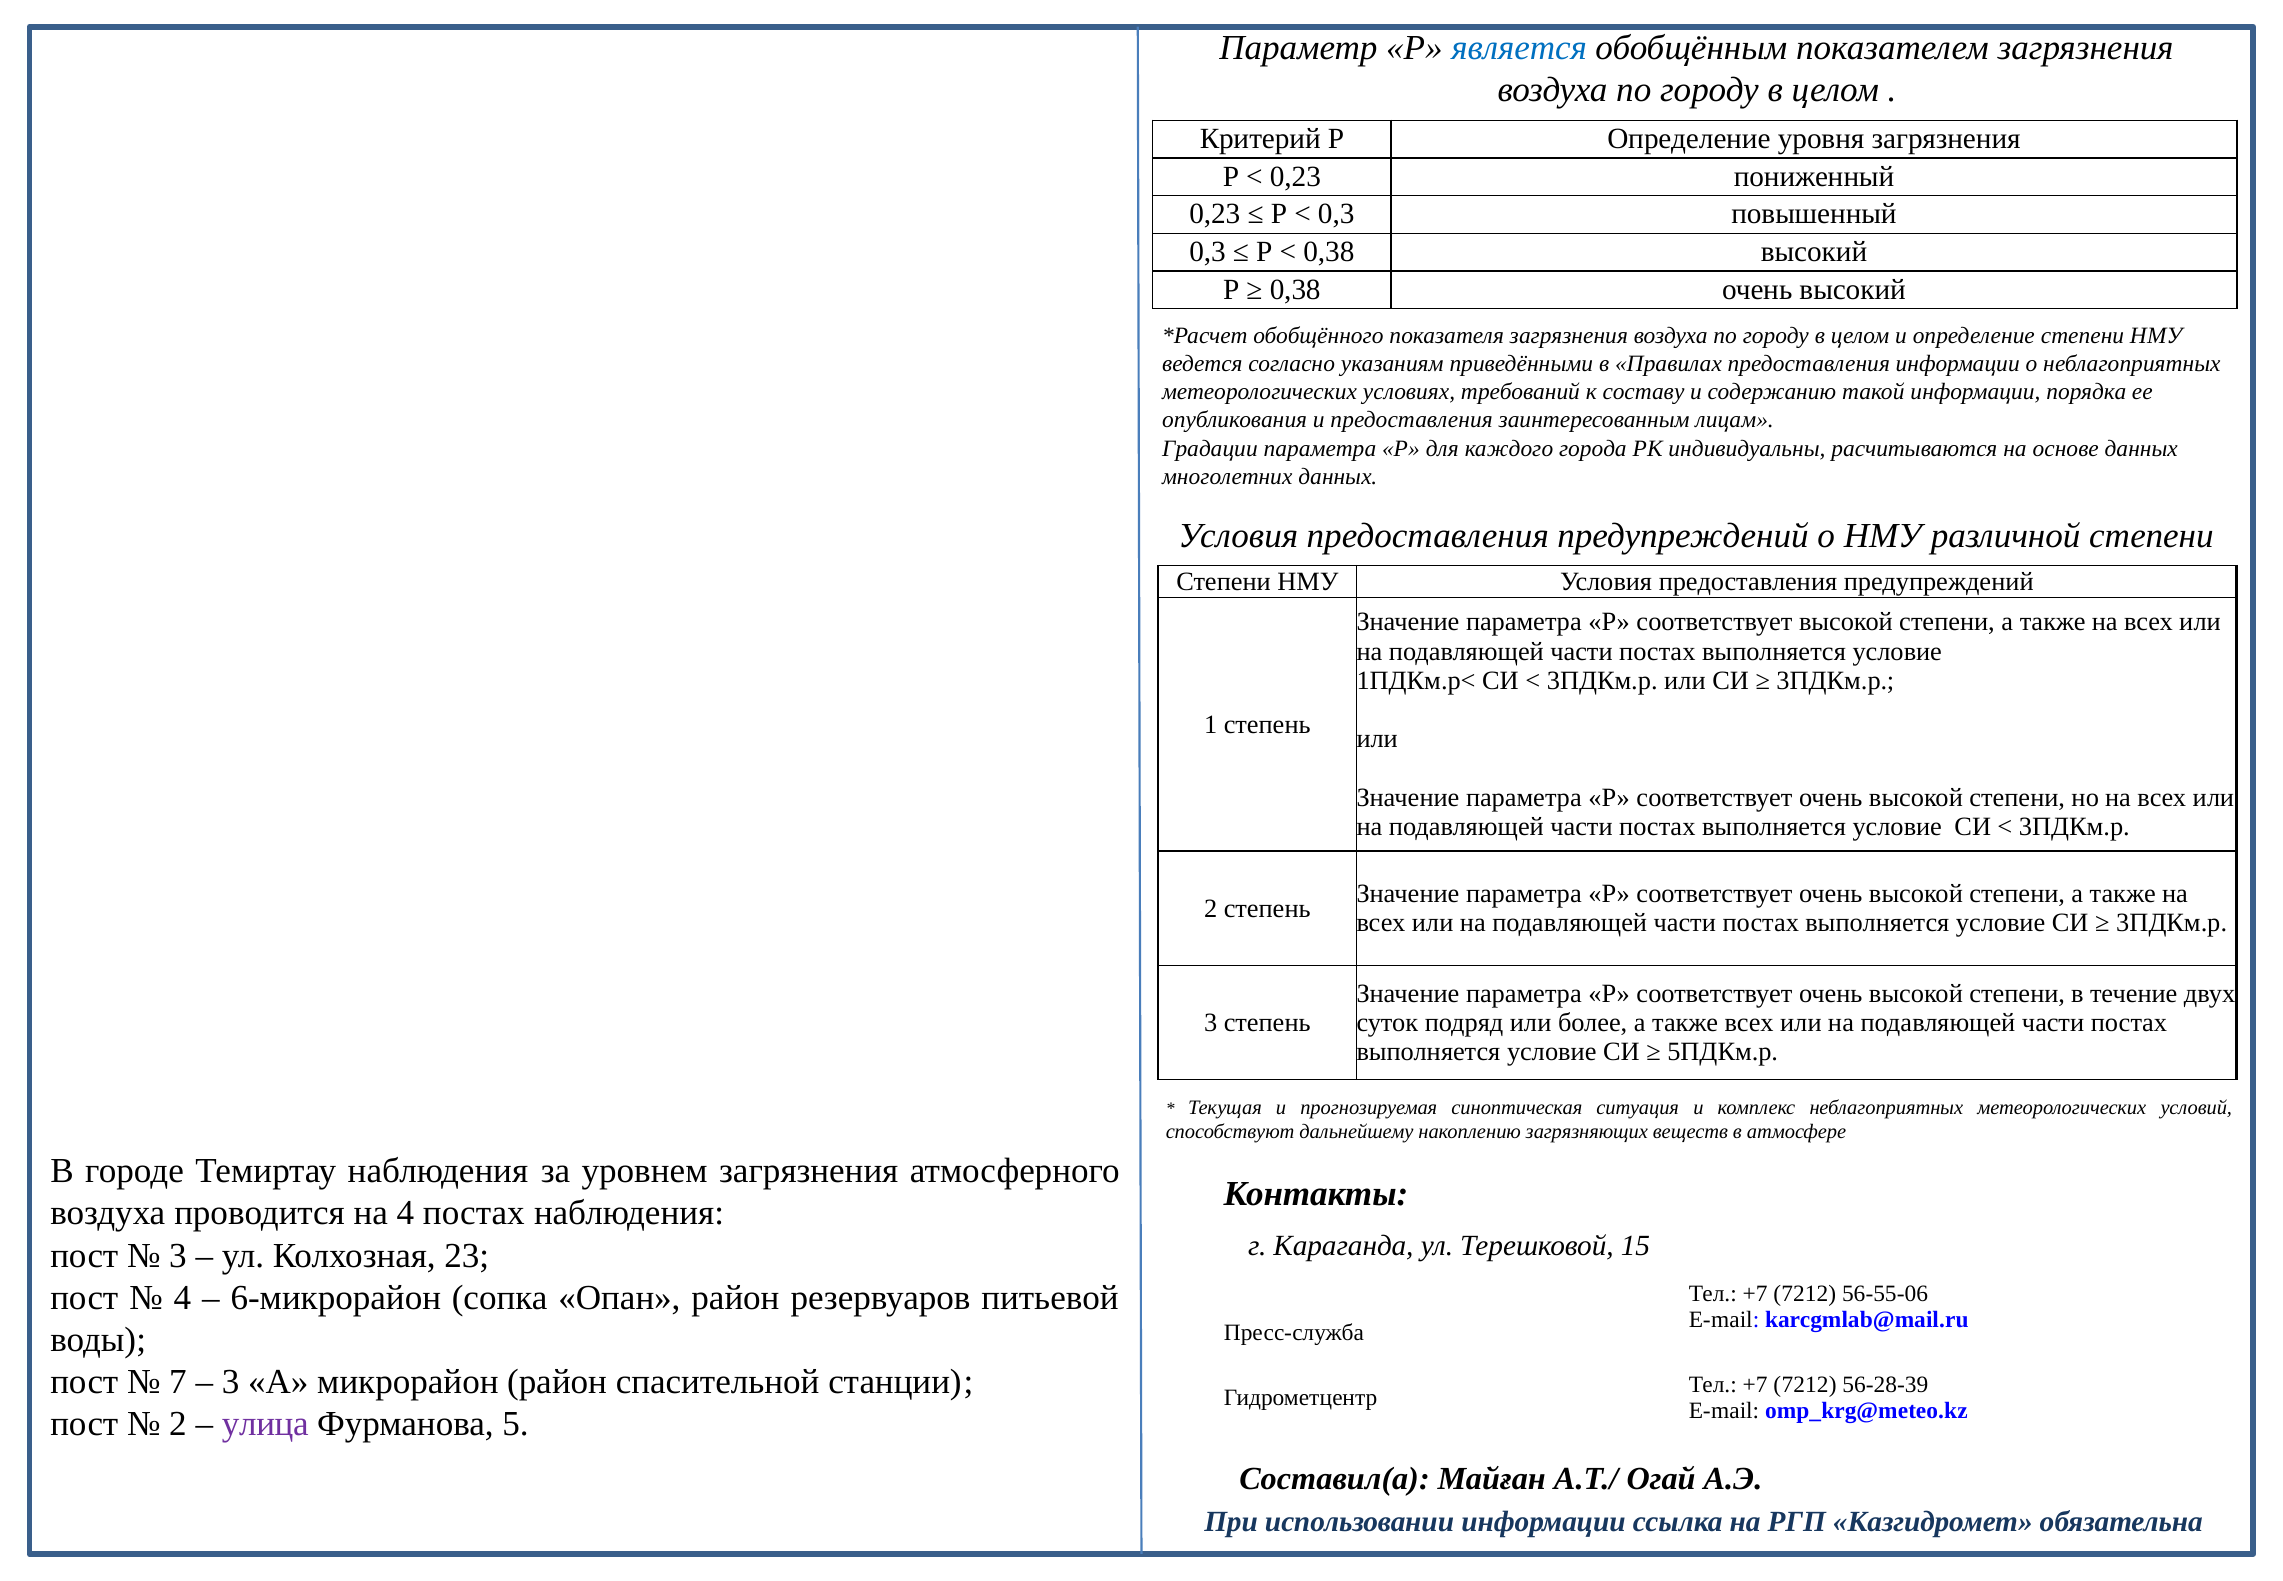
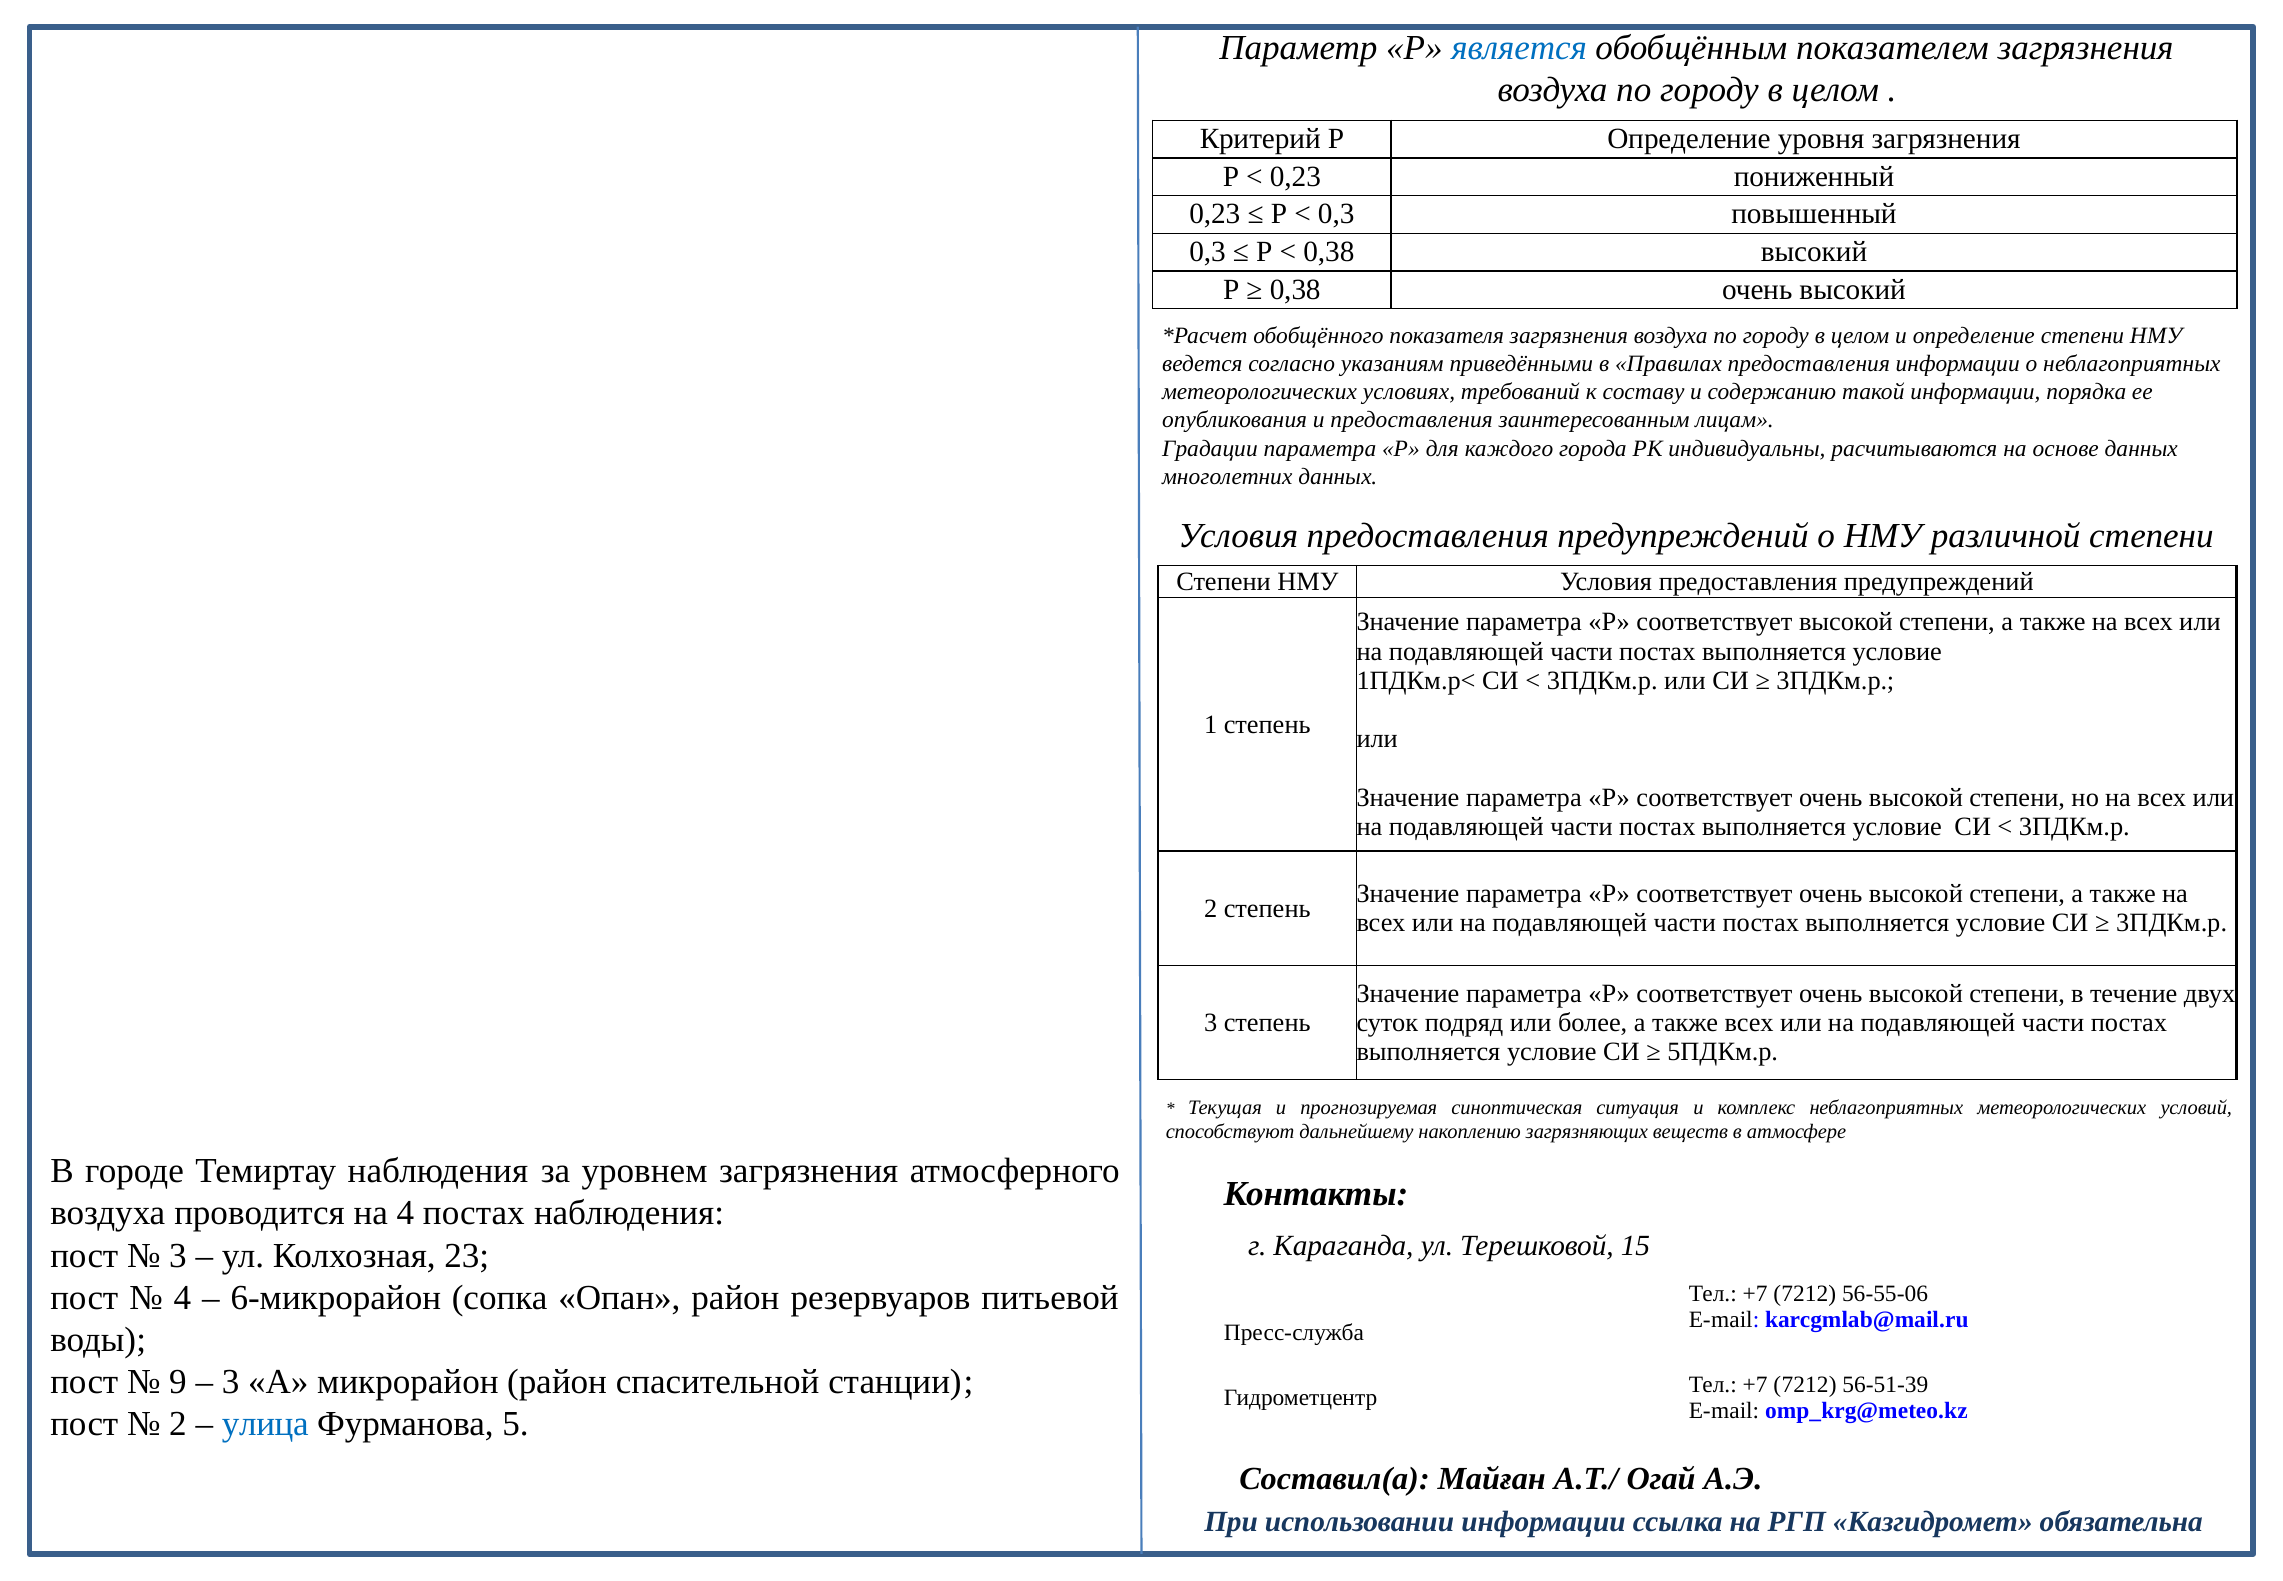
7: 7 -> 9
56-28-39: 56-28-39 -> 56-51-39
улица colour: purple -> blue
